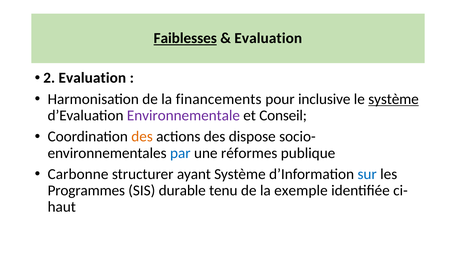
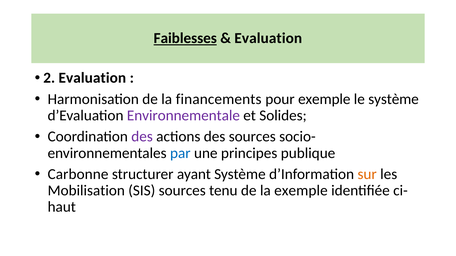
pour inclusive: inclusive -> exemple
système at (394, 99) underline: present -> none
Conseil: Conseil -> Solides
des at (142, 137) colour: orange -> purple
des dispose: dispose -> sources
réformes: réformes -> principes
sur colour: blue -> orange
Programmes: Programmes -> Mobilisation
SIS durable: durable -> sources
